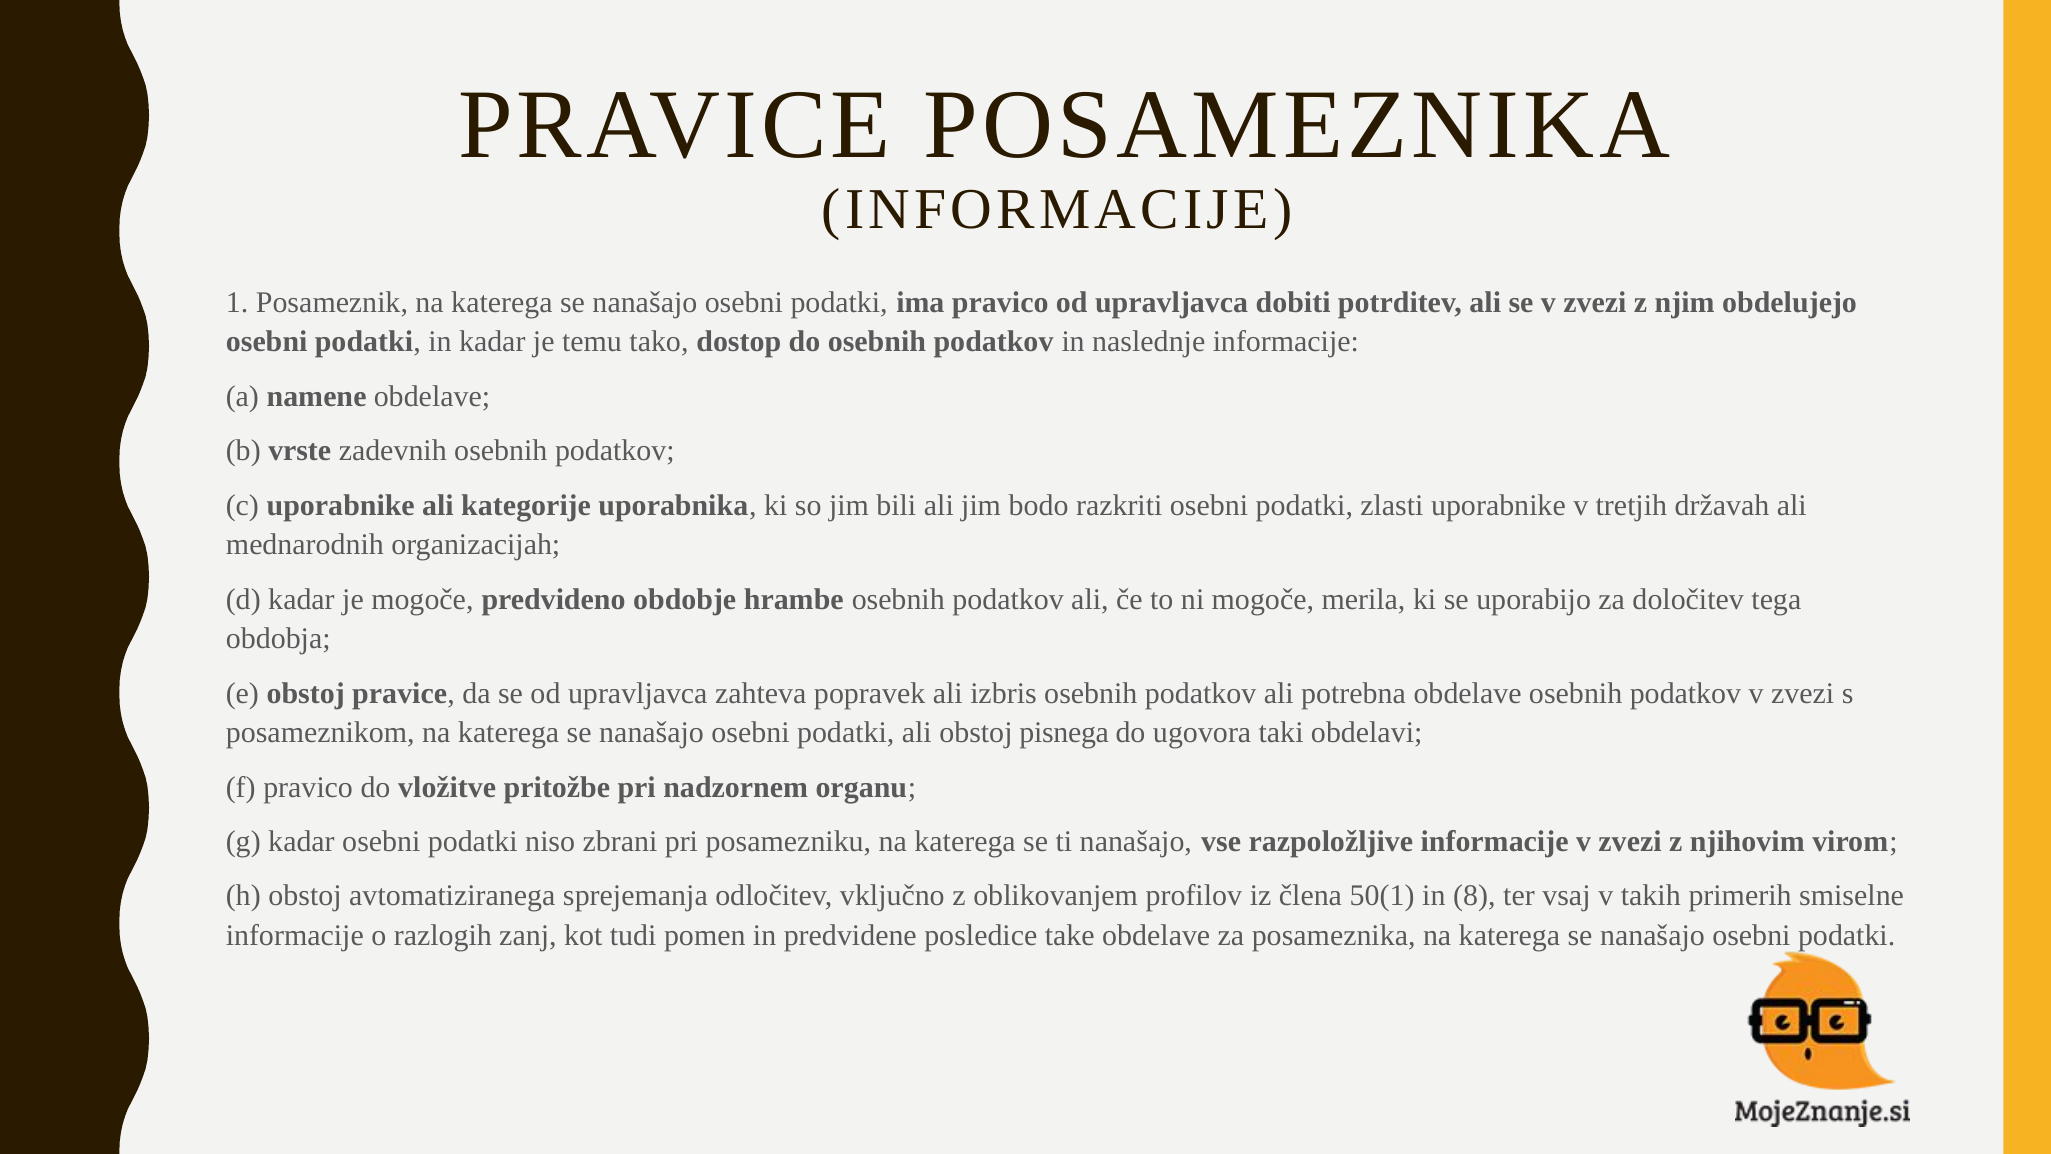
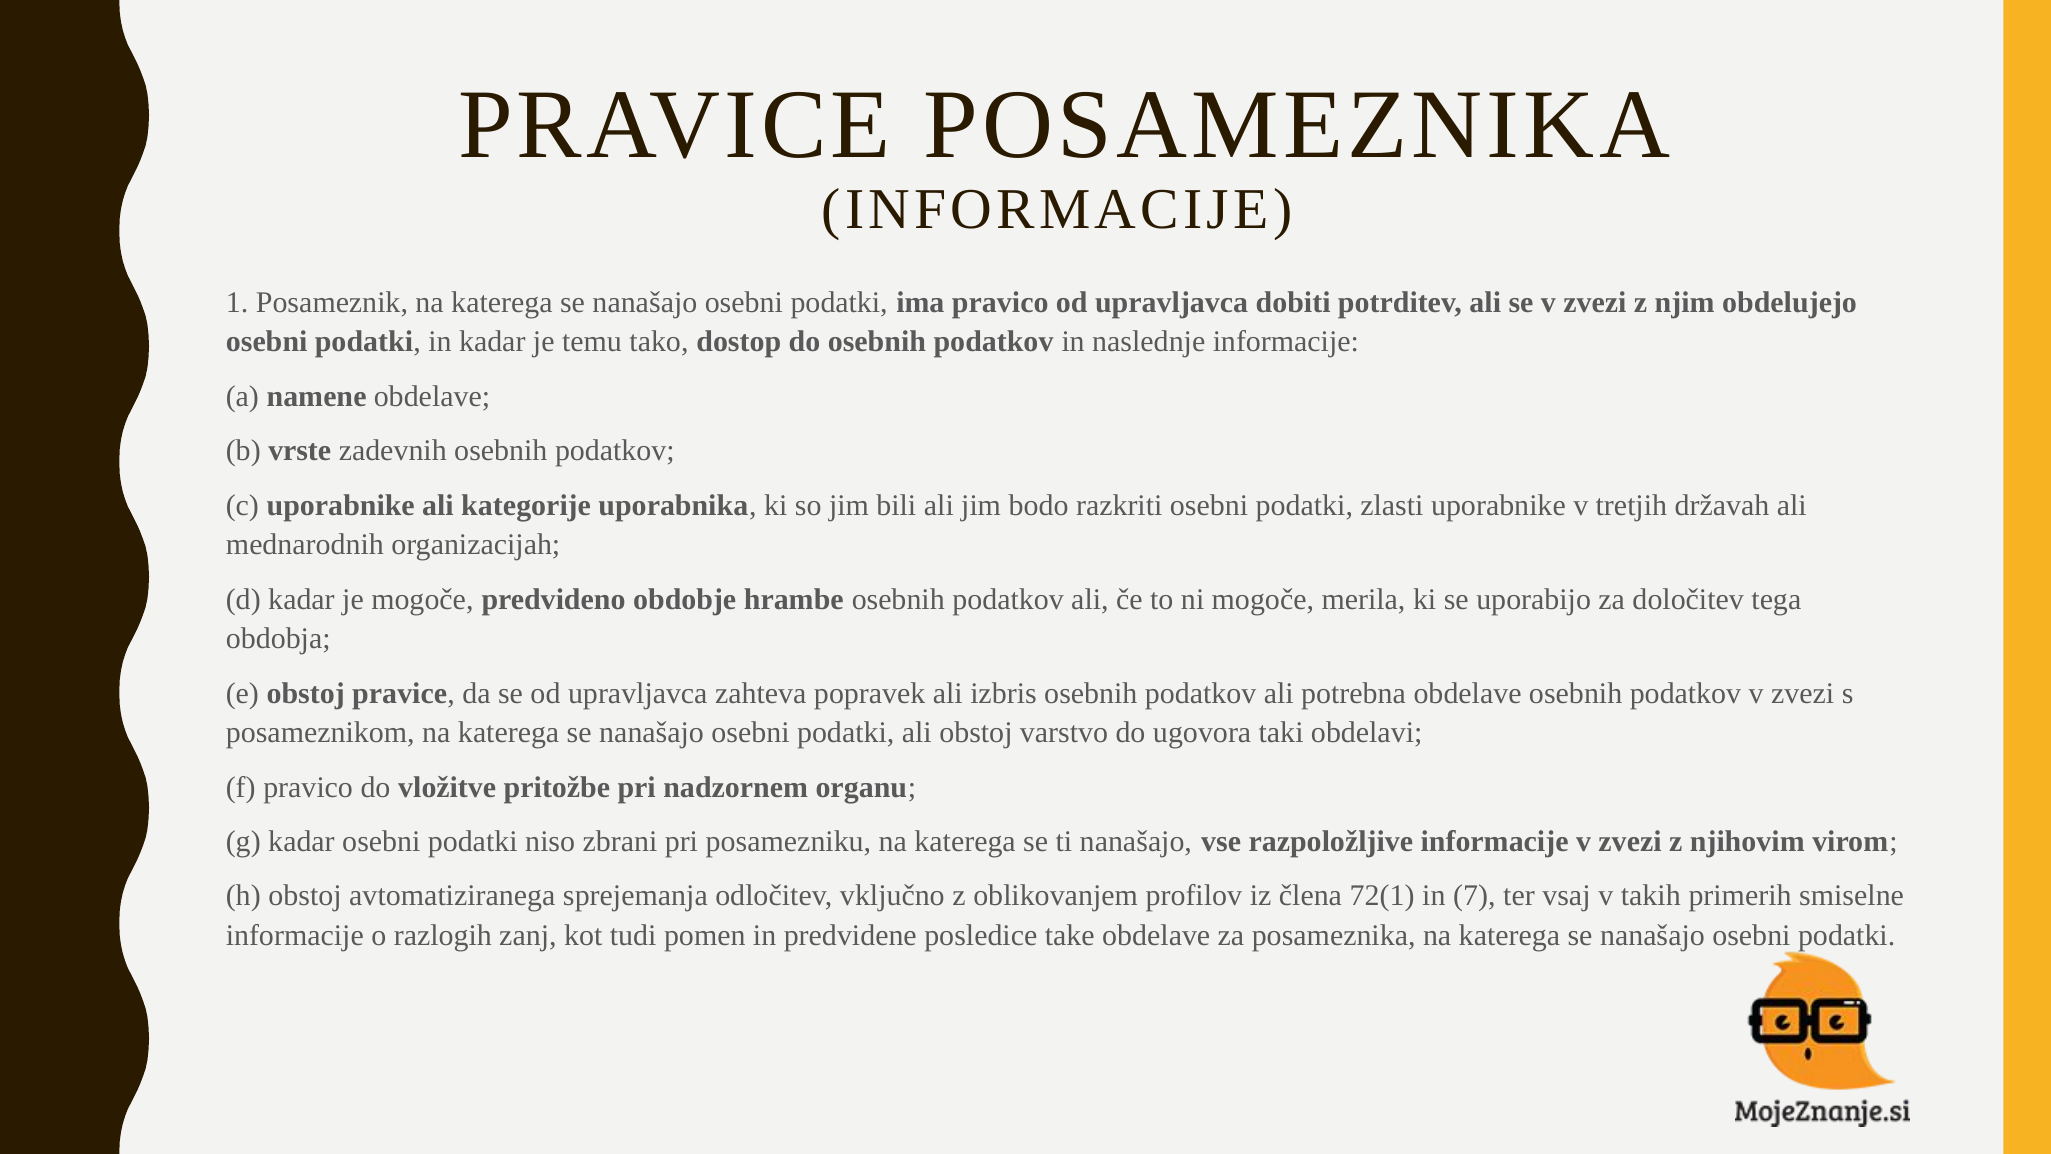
pisnega: pisnega -> varstvo
50(1: 50(1 -> 72(1
8: 8 -> 7
